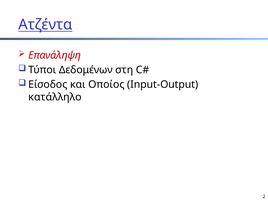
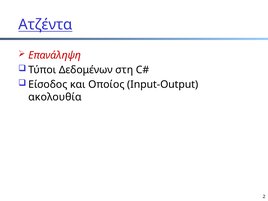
κατάλληλο: κατάλληλο -> ακολουθία
